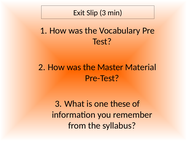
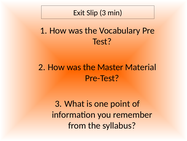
these: these -> point
